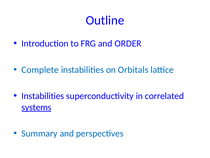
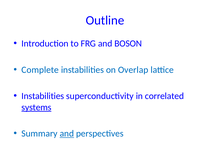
ORDER: ORDER -> BOSON
Orbitals: Orbitals -> Overlap
and at (67, 133) underline: none -> present
